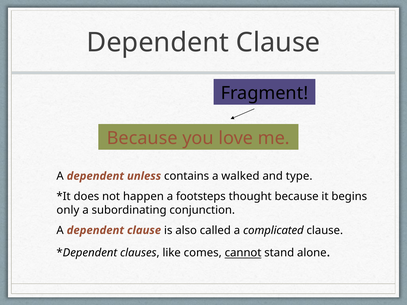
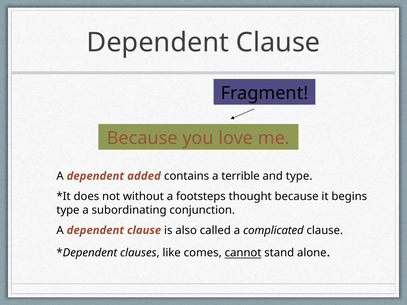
unless: unless -> added
walked: walked -> terrible
happen: happen -> without
only at (68, 210): only -> type
